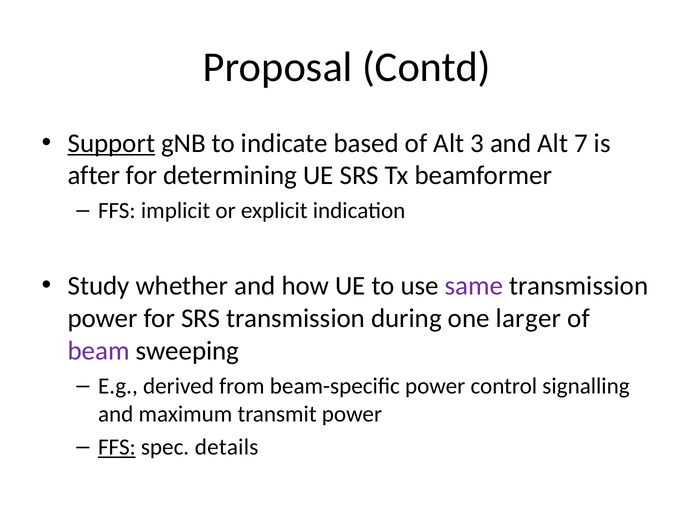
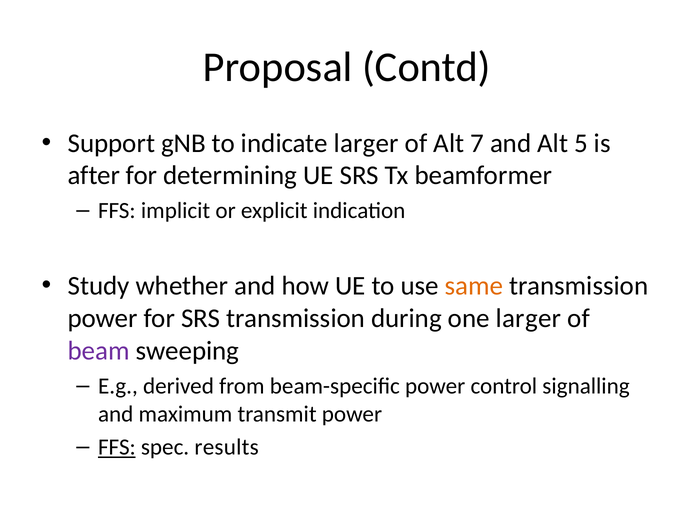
Support underline: present -> none
indicate based: based -> larger
3: 3 -> 7
7: 7 -> 5
same colour: purple -> orange
details: details -> results
